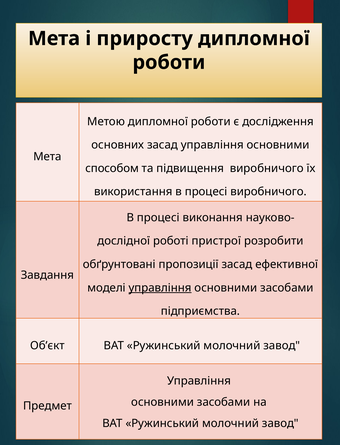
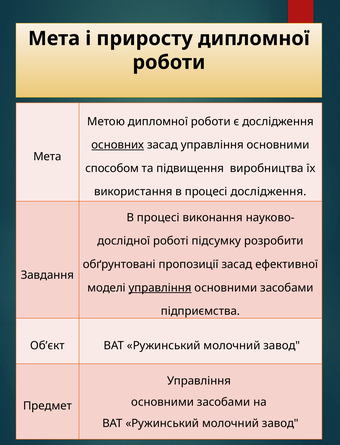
основних underline: none -> present
підвищення виробничого: виробничого -> виробництва
процесі виробничого: виробничого -> дослідження
пристрої: пристрої -> підсумку
